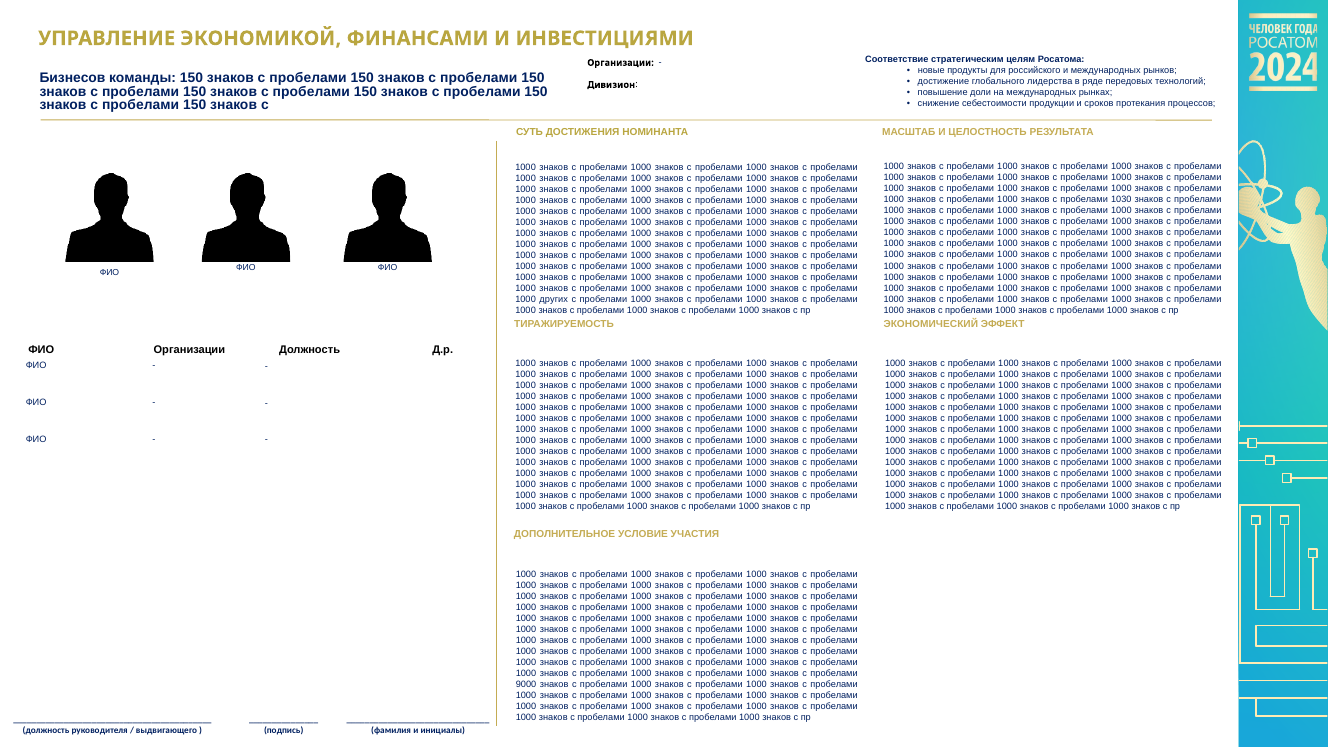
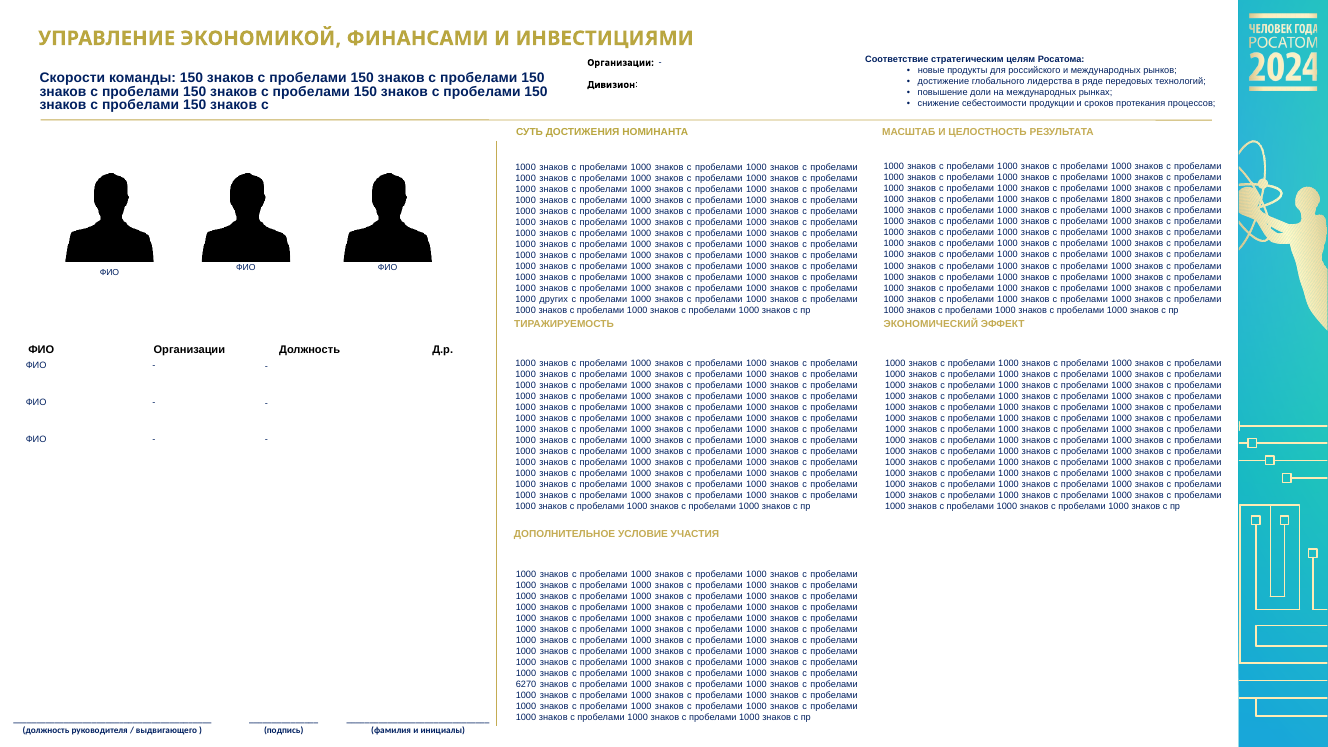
Бизнесов: Бизнесов -> Скорости
1030: 1030 -> 1800
9000: 9000 -> 6270
